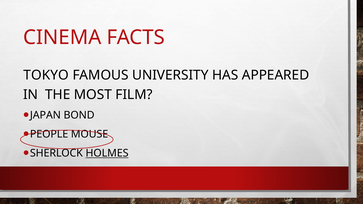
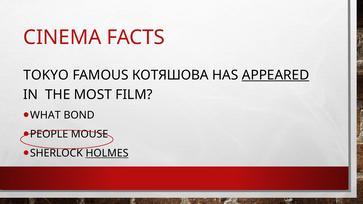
UNIVERSITY: UNIVERSITY -> КОТЯШОВА
APPEARED underline: none -> present
JAPAN: JAPAN -> WHAT
